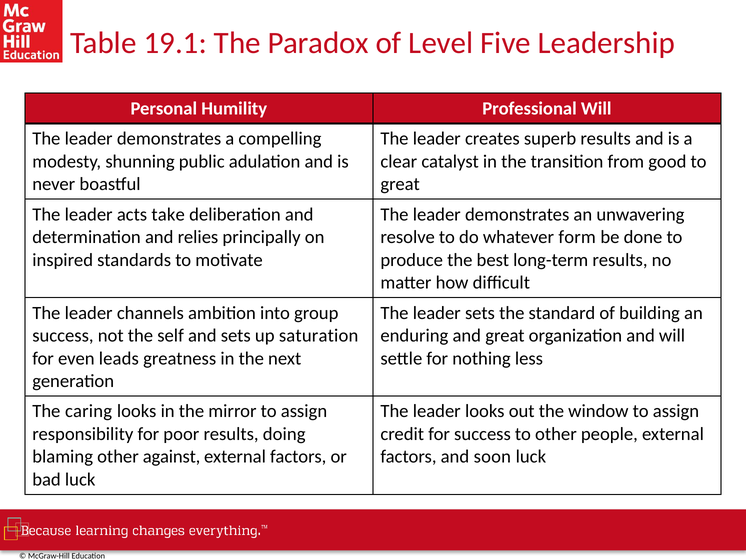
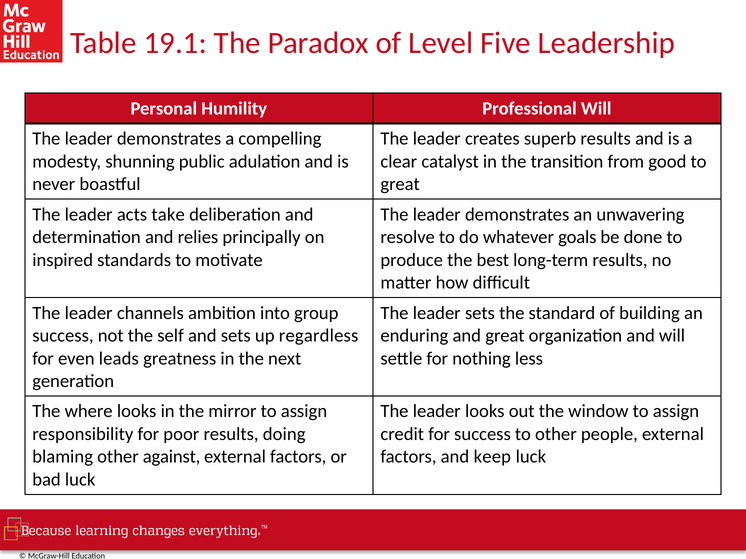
form: form -> goals
saturation: saturation -> regardless
caring: caring -> where
soon: soon -> keep
